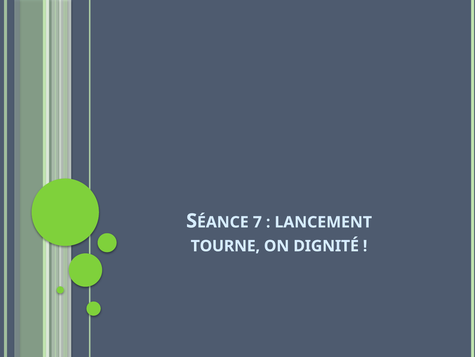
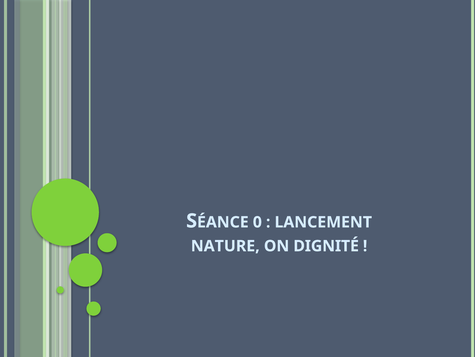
7: 7 -> 0
TOURNE: TOURNE -> NATURE
